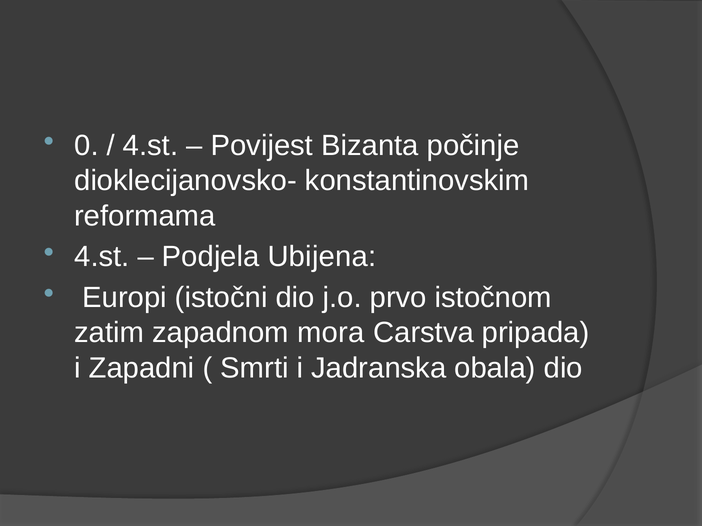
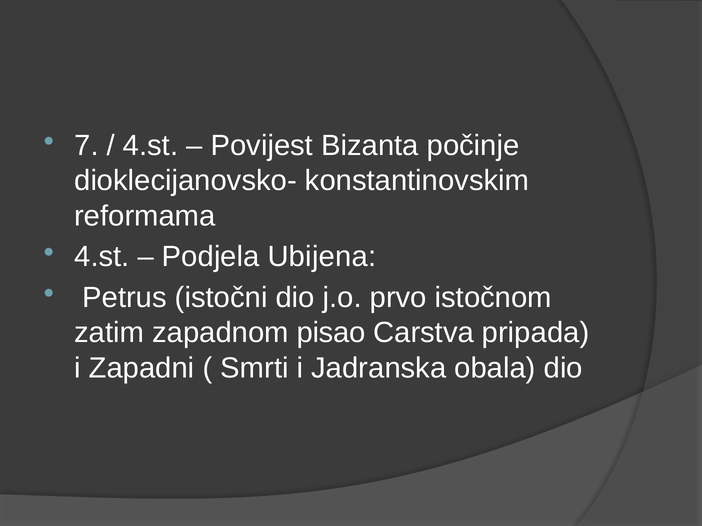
0: 0 -> 7
Europi: Europi -> Petrus
mora: mora -> pisao
